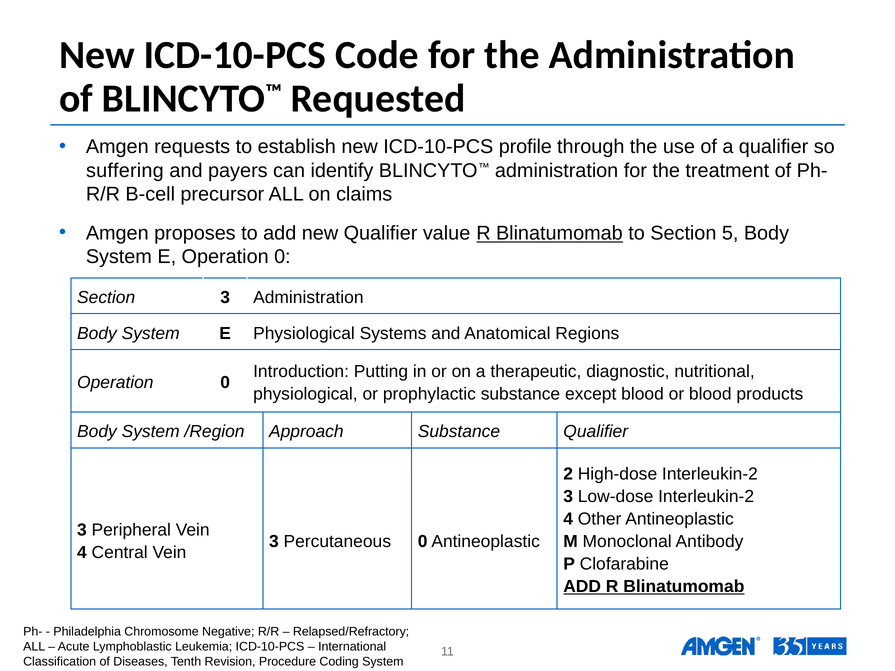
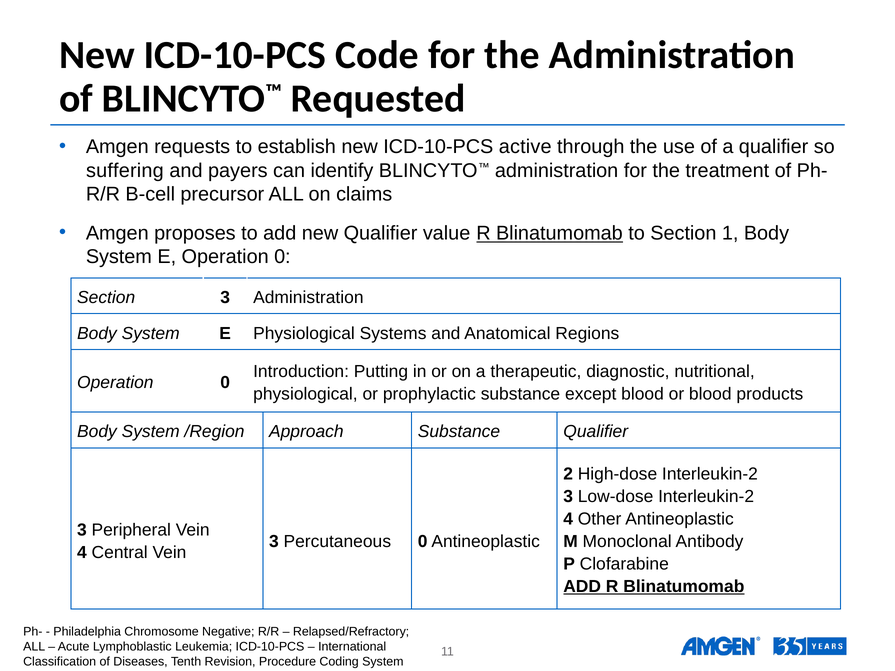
profile: profile -> active
5: 5 -> 1
